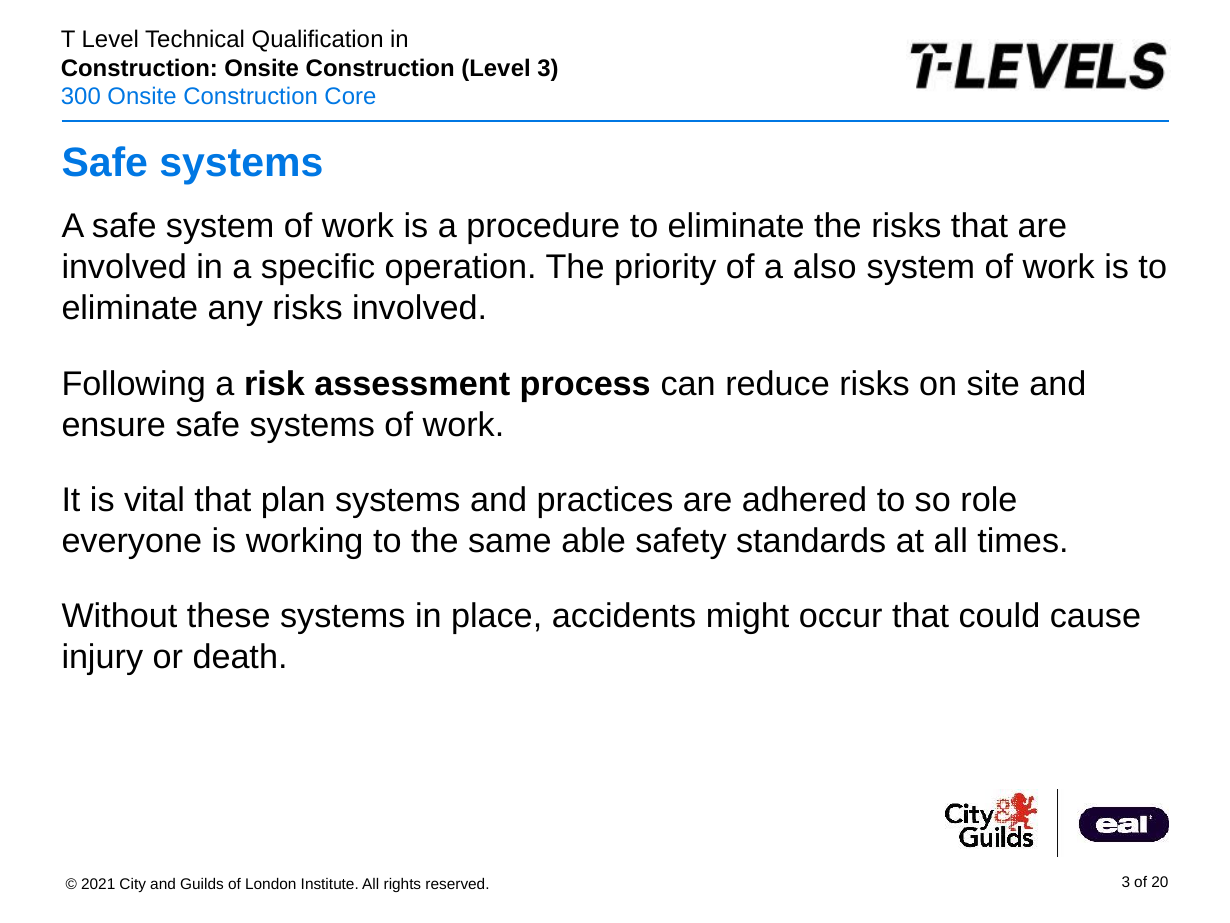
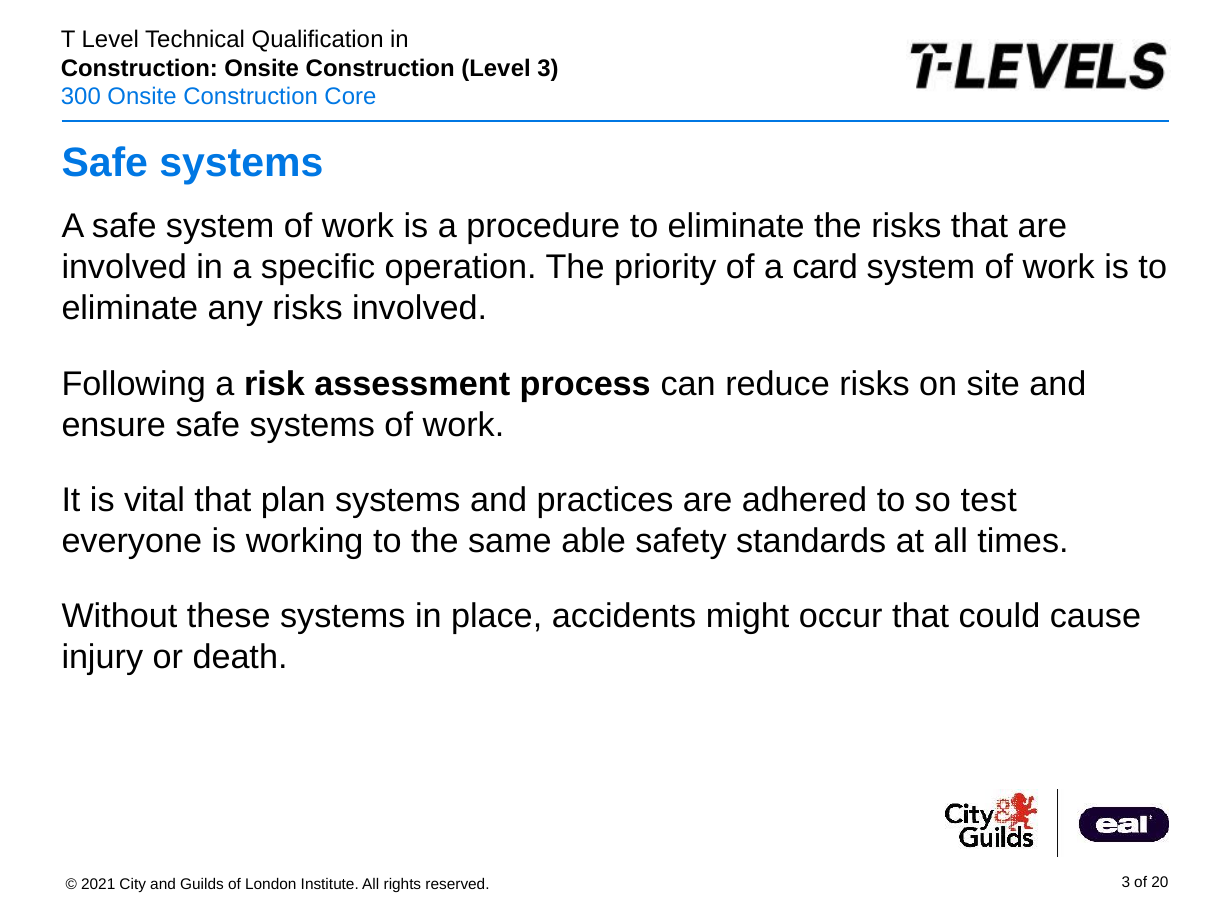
also: also -> card
role: role -> test
